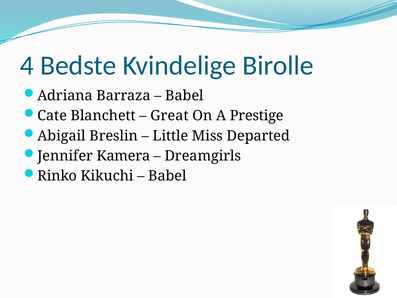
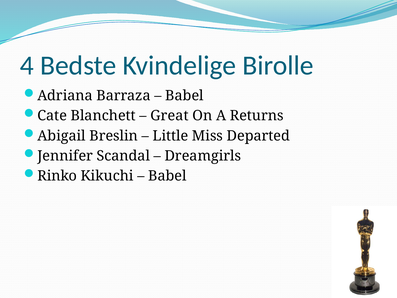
Prestige: Prestige -> Returns
Kamera: Kamera -> Scandal
